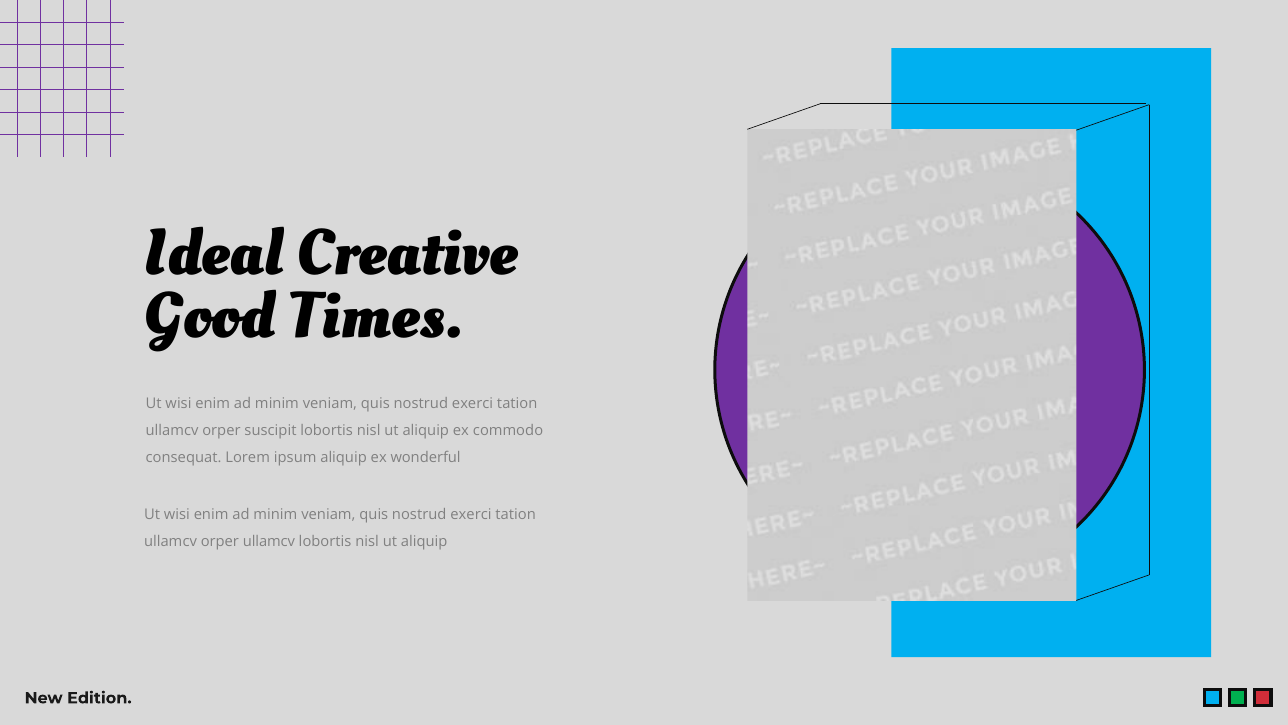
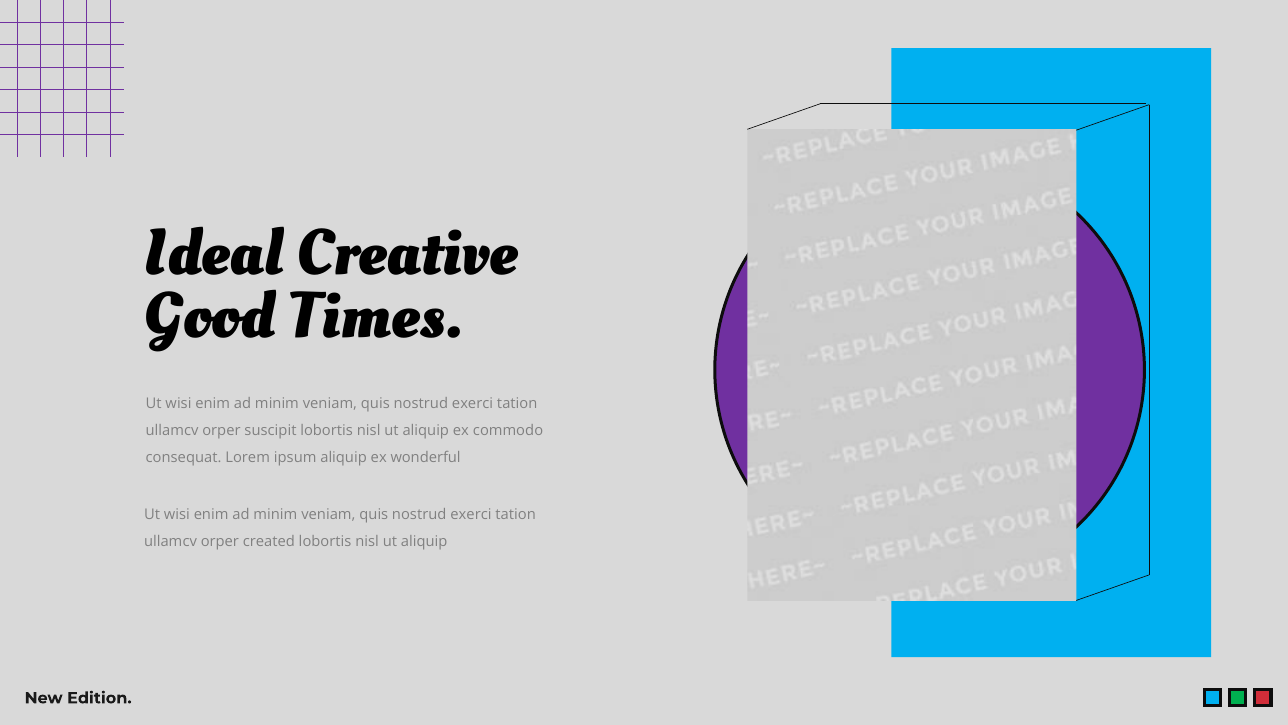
orper ullamcv: ullamcv -> created
